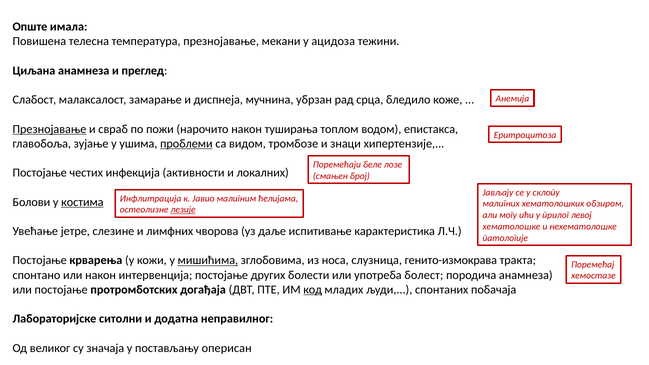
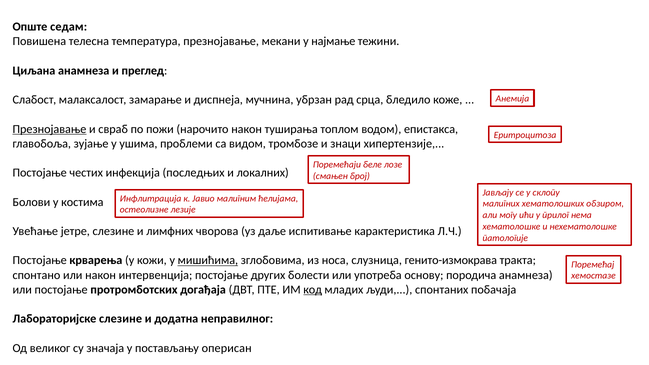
имала: имала -> седам
ацидоза: ацидоза -> најмање
проблеми underline: present -> none
активности: активности -> последњих
костима underline: present -> none
лезије underline: present -> none
левој: левој -> нема
болест: болест -> основу
Лабораторијске ситолни: ситолни -> слезине
